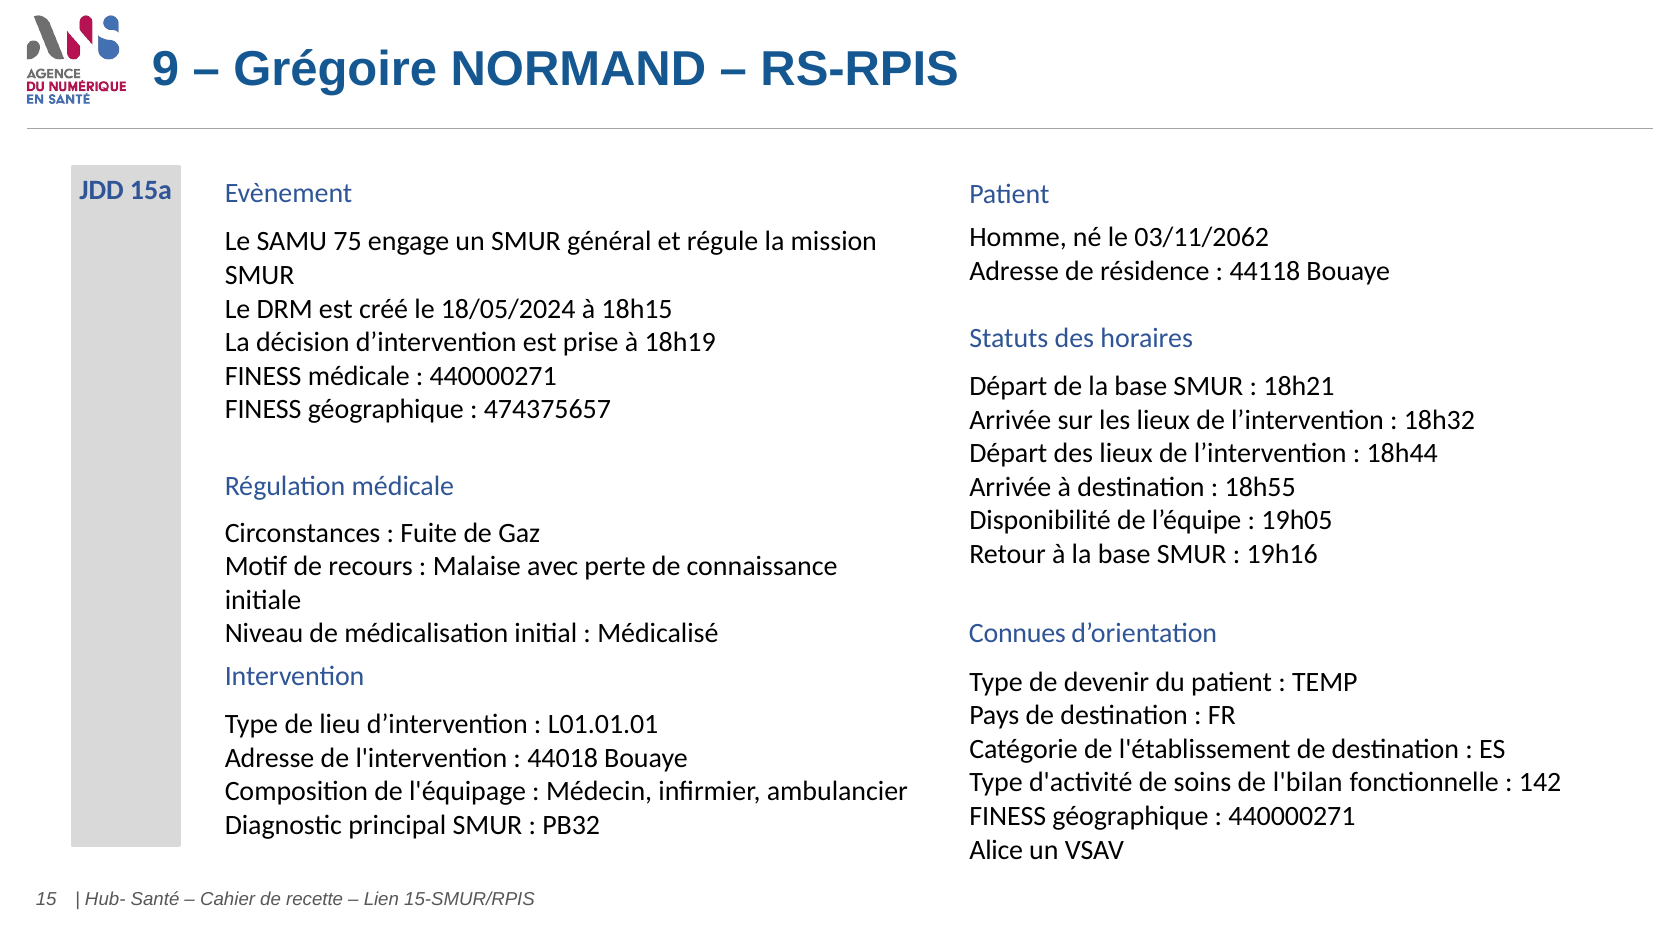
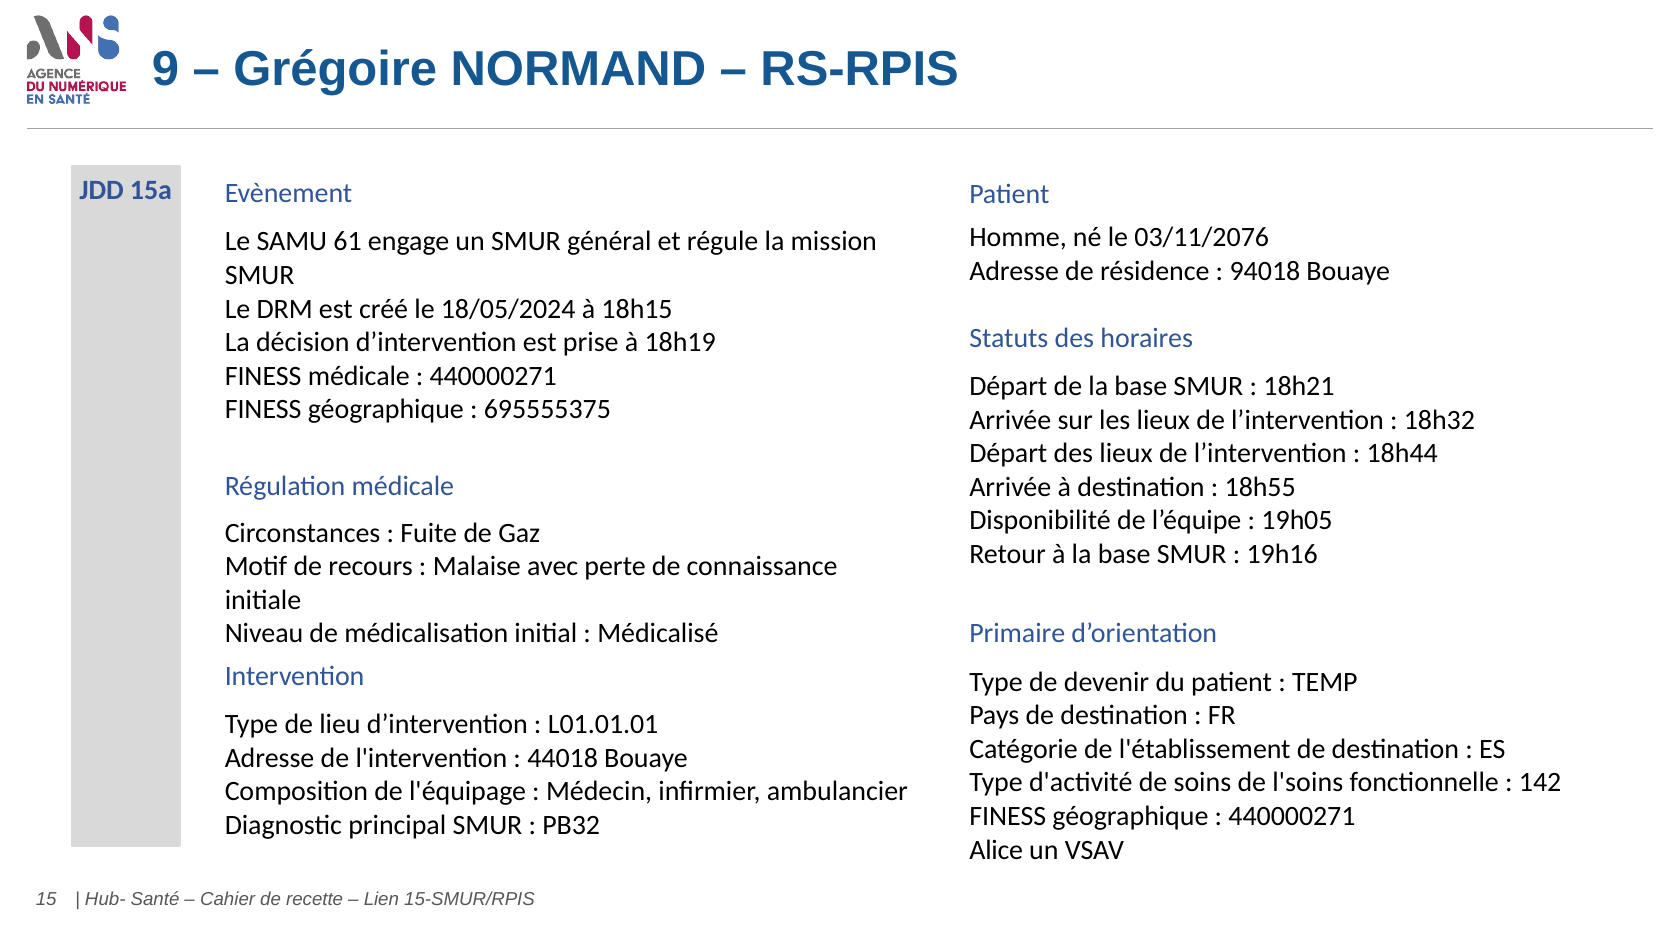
03/11/2062: 03/11/2062 -> 03/11/2076
75: 75 -> 61
44118: 44118 -> 94018
474375657: 474375657 -> 695555375
Connues: Connues -> Primaire
l'bilan: l'bilan -> l'soins
